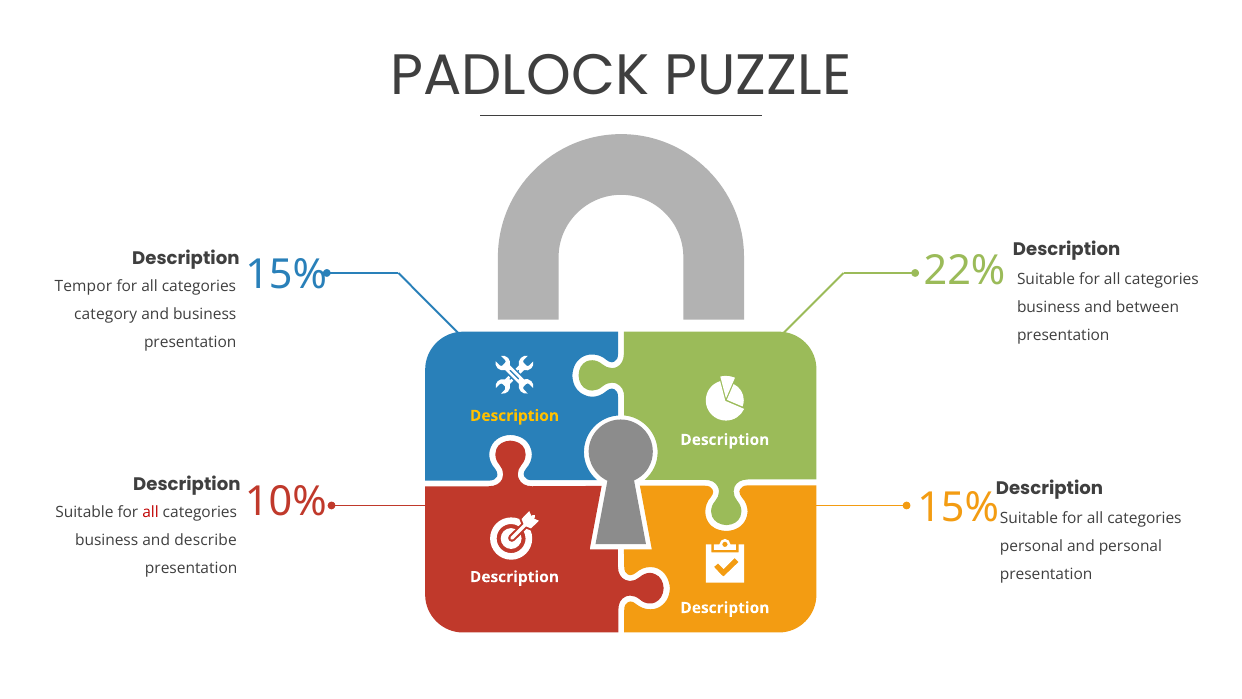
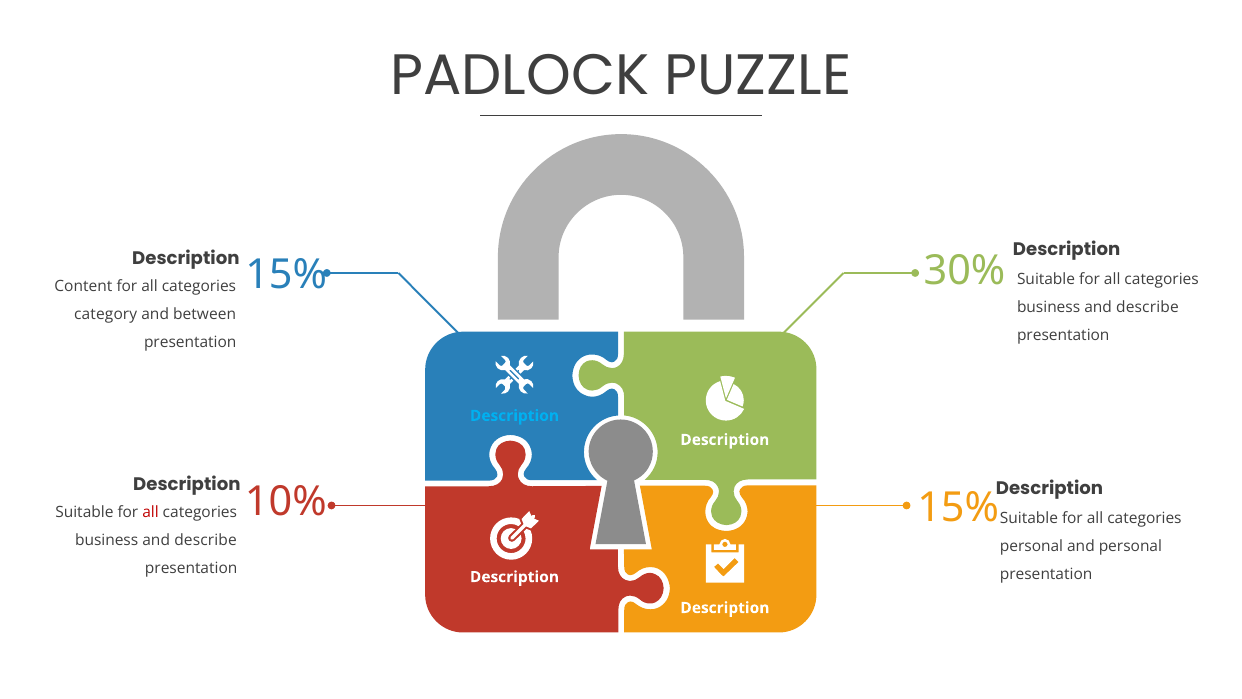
22%: 22% -> 30%
Tempor: Tempor -> Content
between at (1147, 307): between -> describe
and business: business -> between
Description at (514, 416) colour: yellow -> light blue
